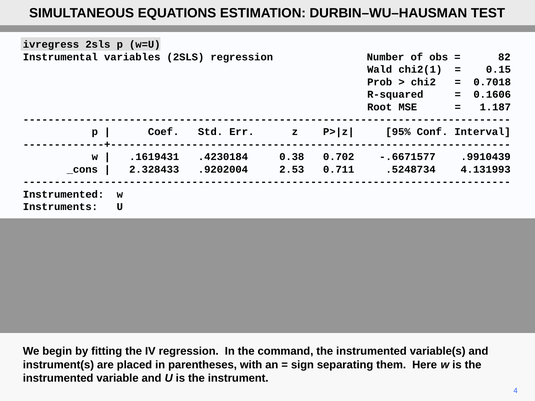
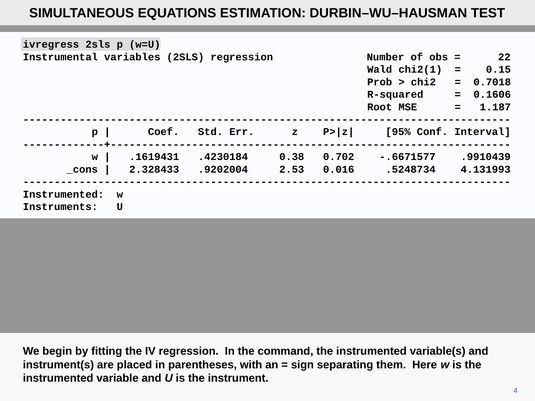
82: 82 -> 22
0.711: 0.711 -> 0.016
